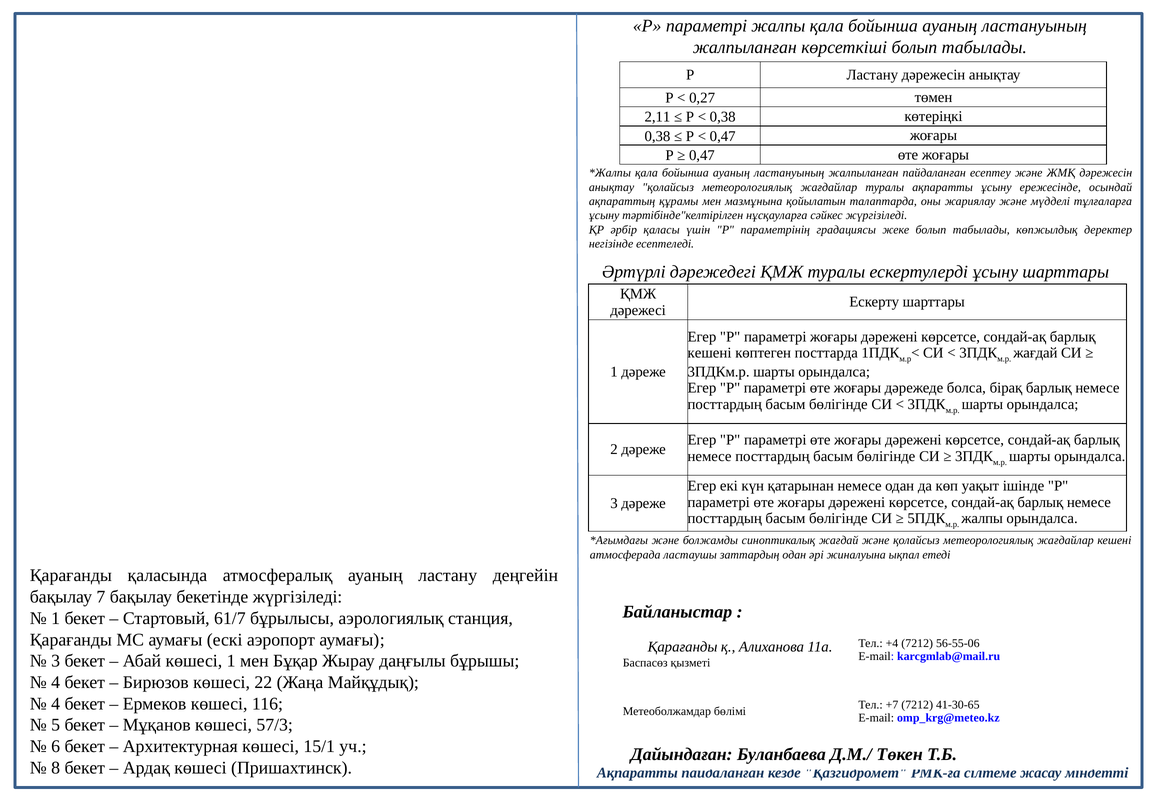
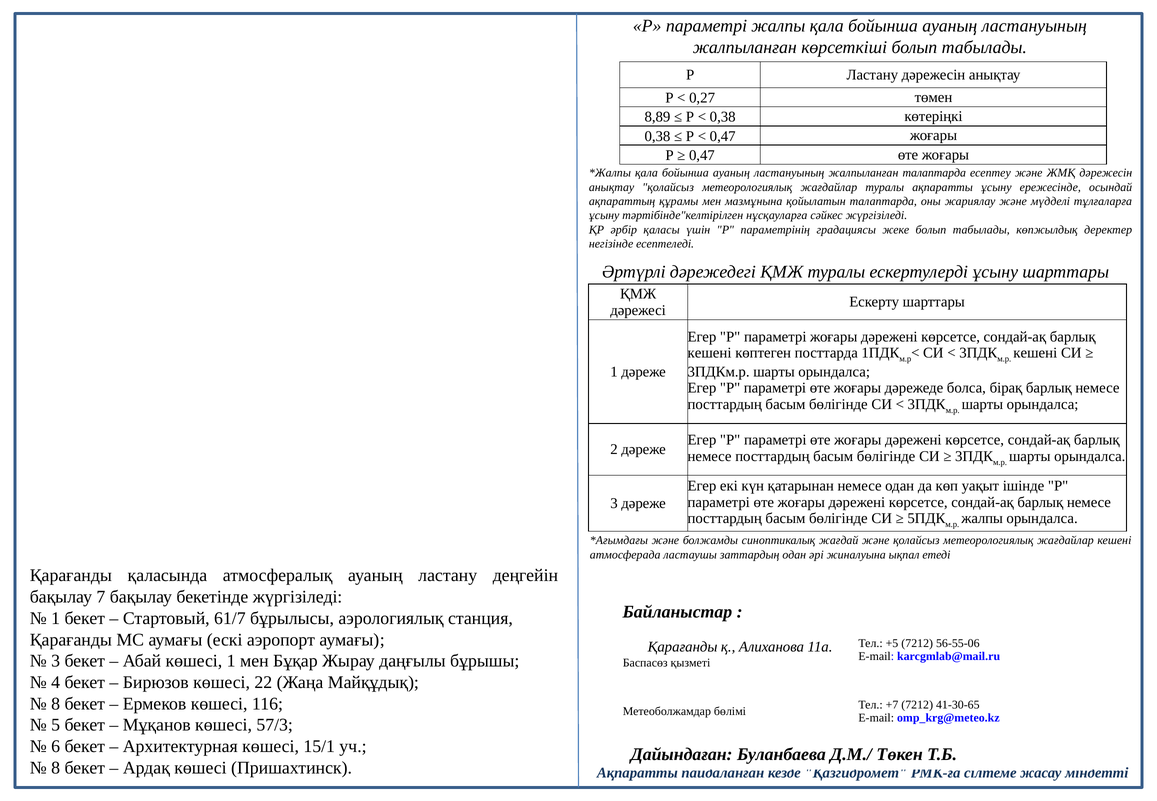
2,11: 2,11 -> 8,89
жалпыланған пайдаланған: пайдаланған -> талаптарда
жағдай at (1035, 353): жағдай -> кешені
+4: +4 -> +5
4 at (56, 704): 4 -> 8
